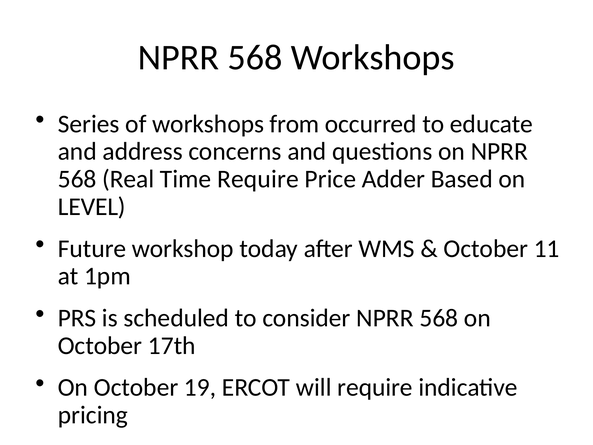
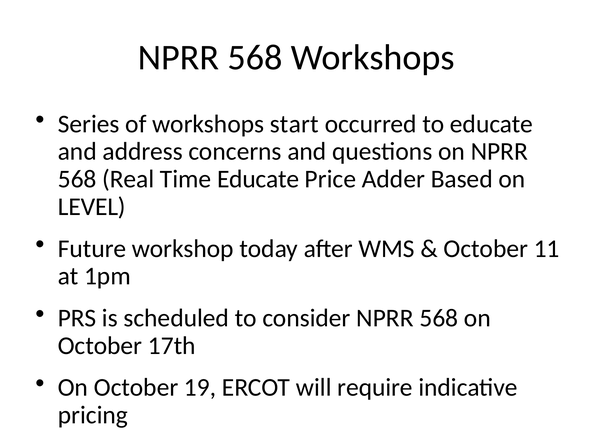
from: from -> start
Time Require: Require -> Educate
